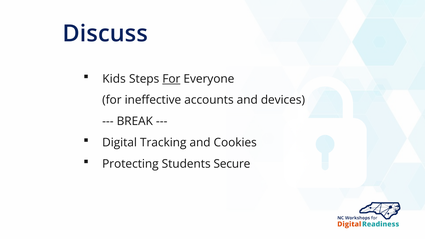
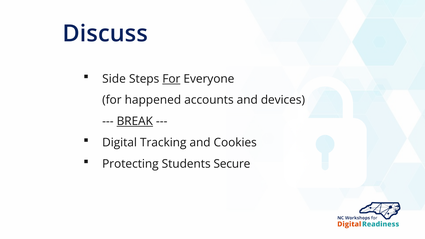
Kids: Kids -> Side
ineffective: ineffective -> happened
BREAK underline: none -> present
